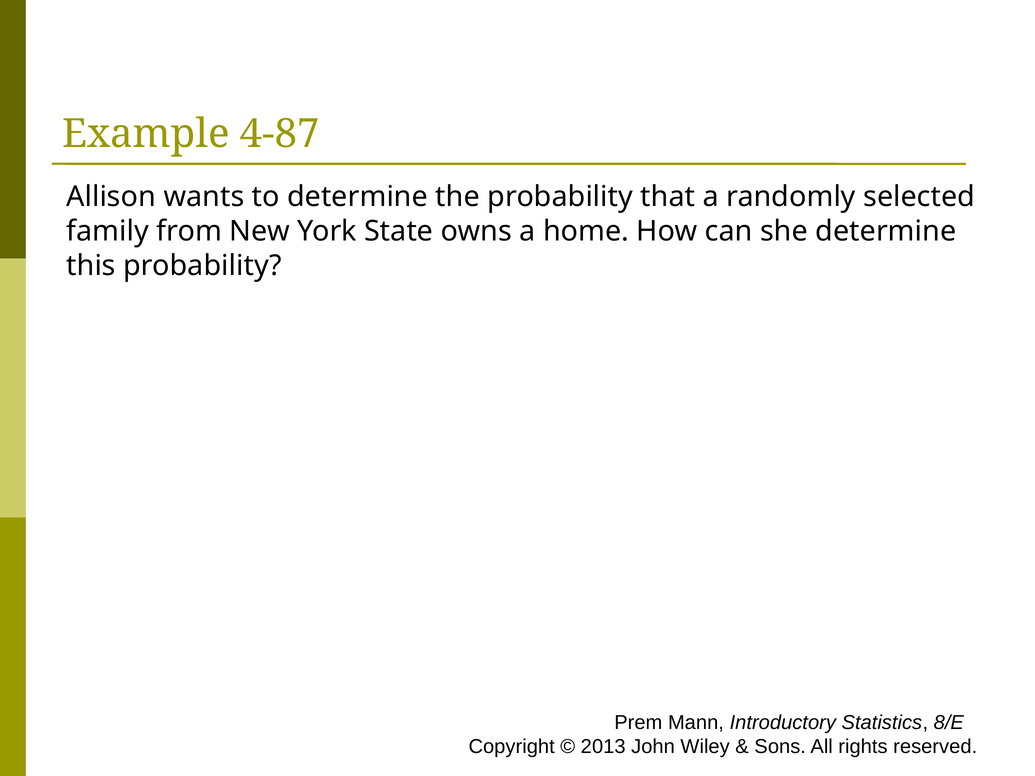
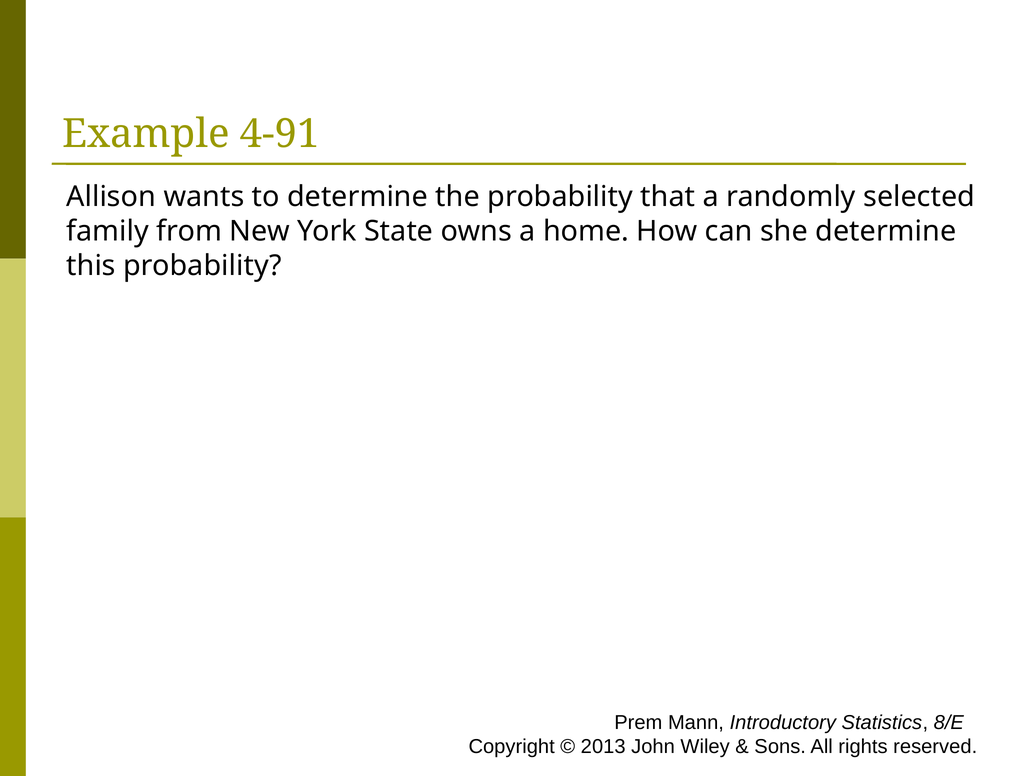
4-87: 4-87 -> 4-91
